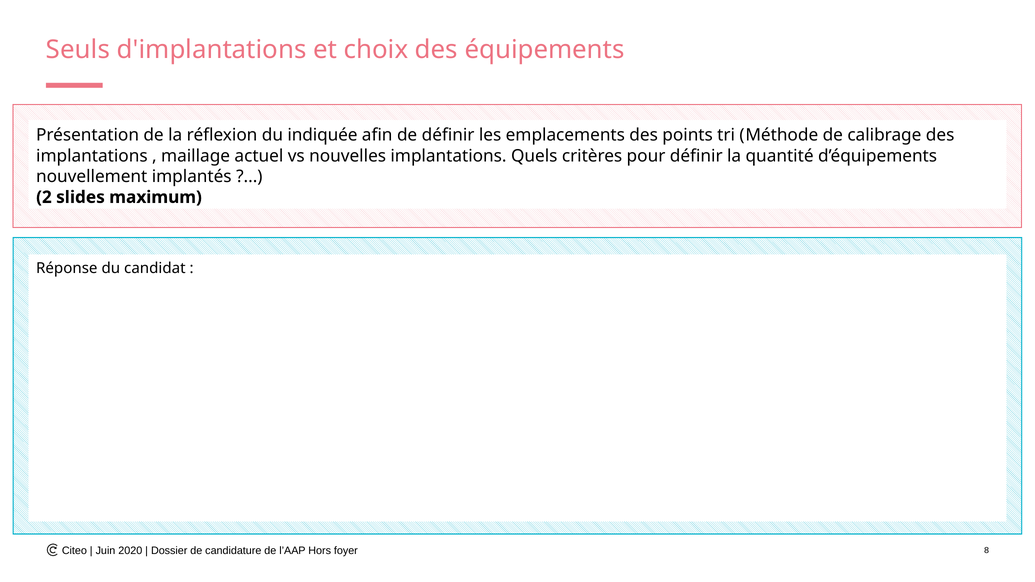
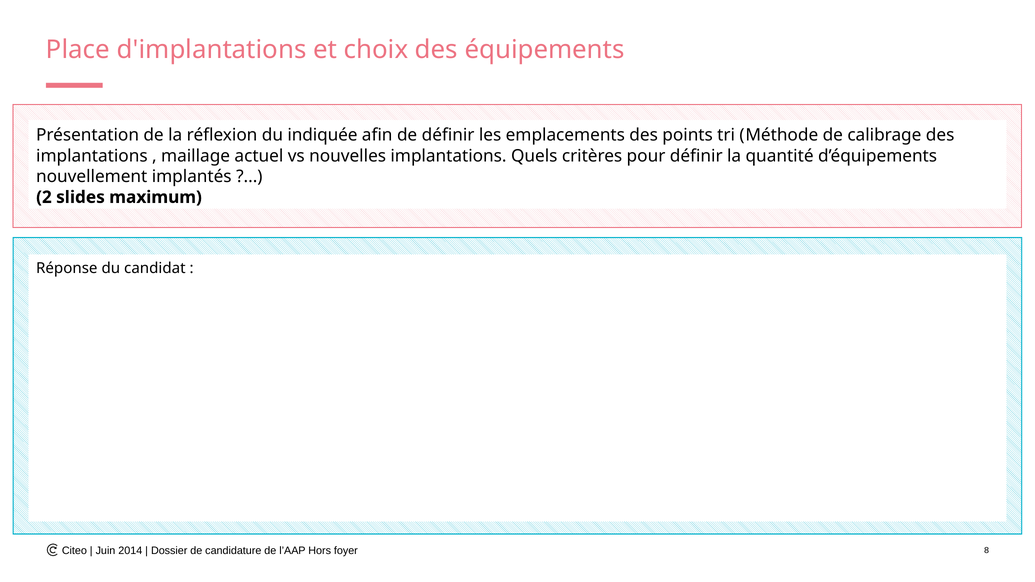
Seuls: Seuls -> Place
2020: 2020 -> 2014
